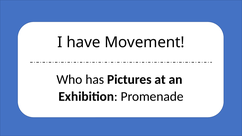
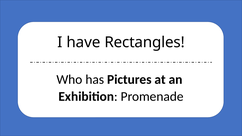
Movement: Movement -> Rectangles
